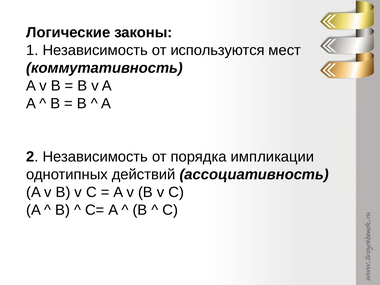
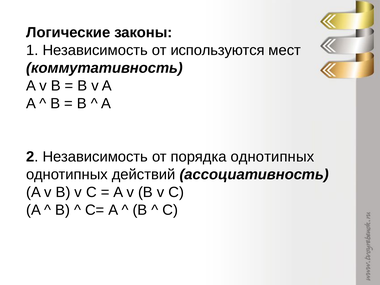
порядка импликации: импликации -> однотипных
